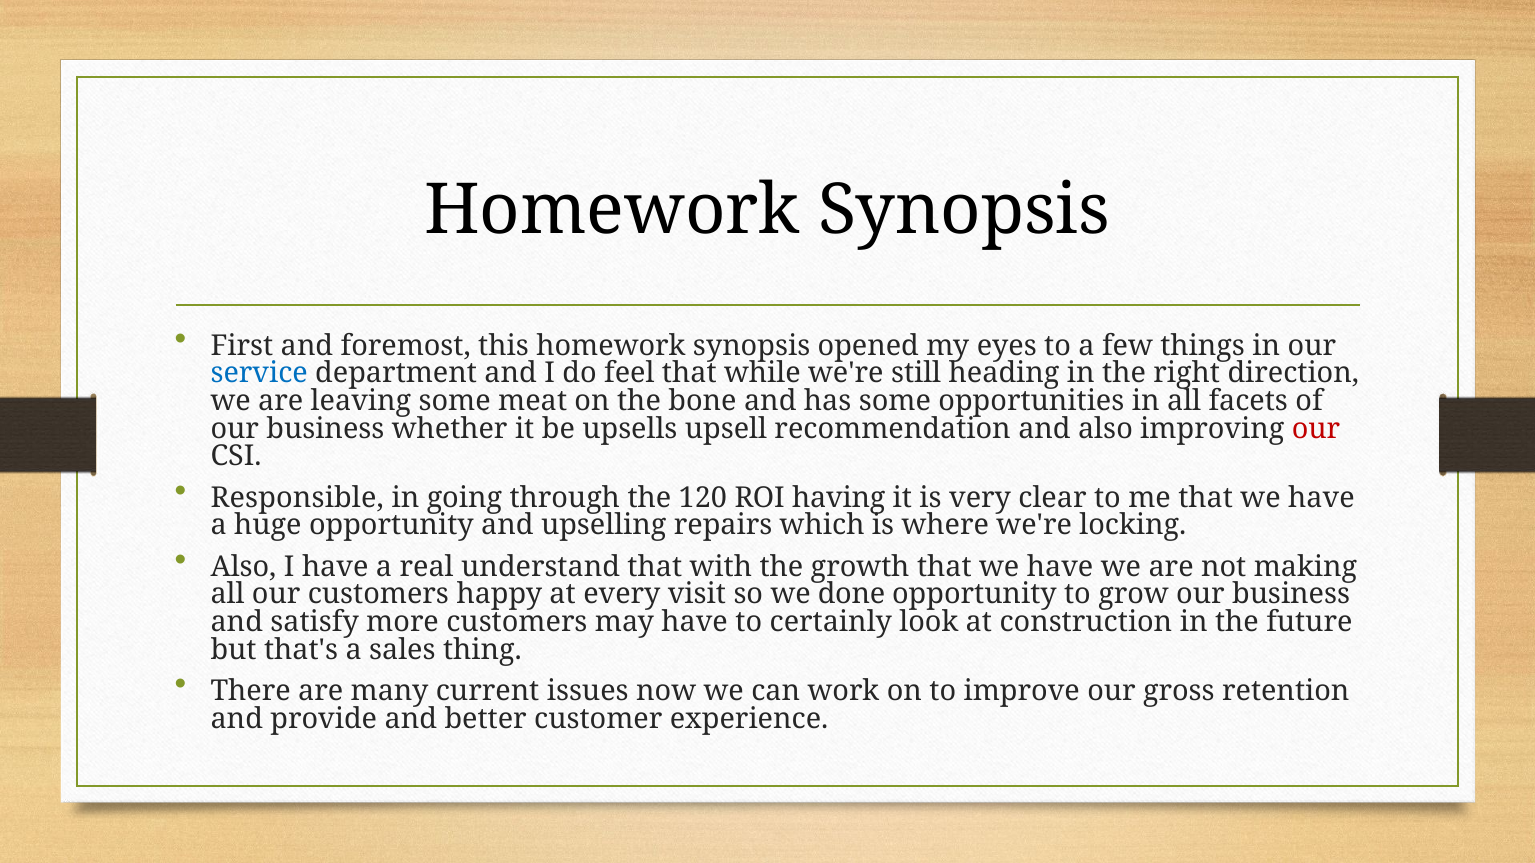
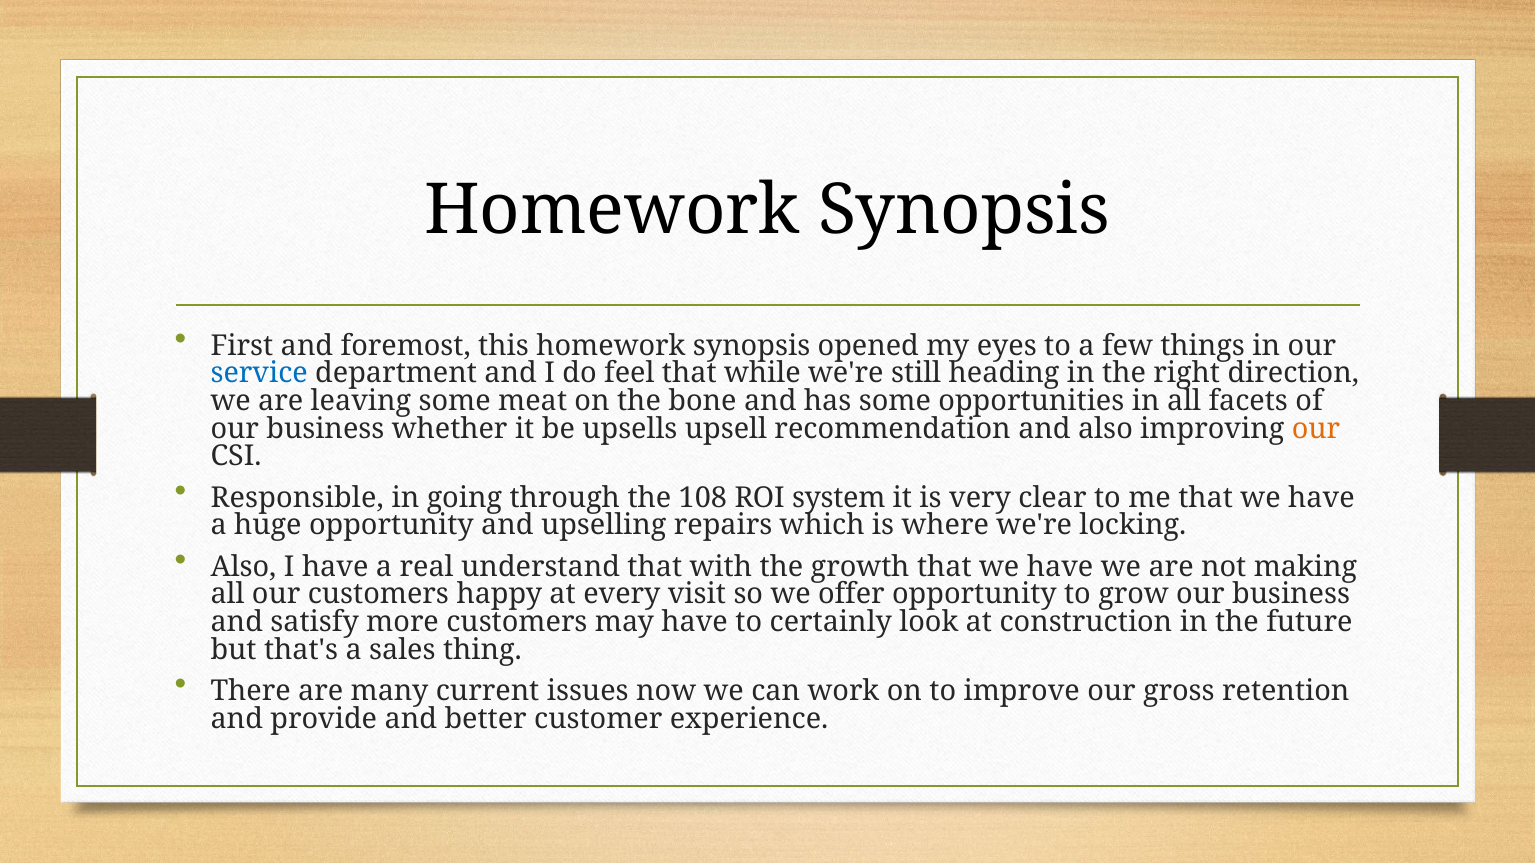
our at (1316, 429) colour: red -> orange
120: 120 -> 108
having: having -> system
done: done -> offer
